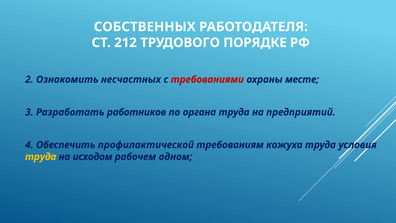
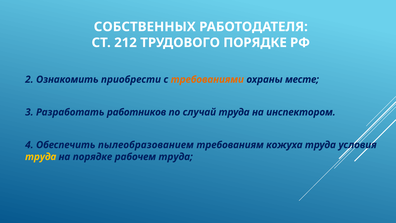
несчастных: несчастных -> приобрести
требованиями colour: red -> orange
органа: органа -> случай
предприятий: предприятий -> инспектором
профилактической: профилактической -> пылеобразованием
на исходом: исходом -> порядке
рабочем одном: одном -> труда
